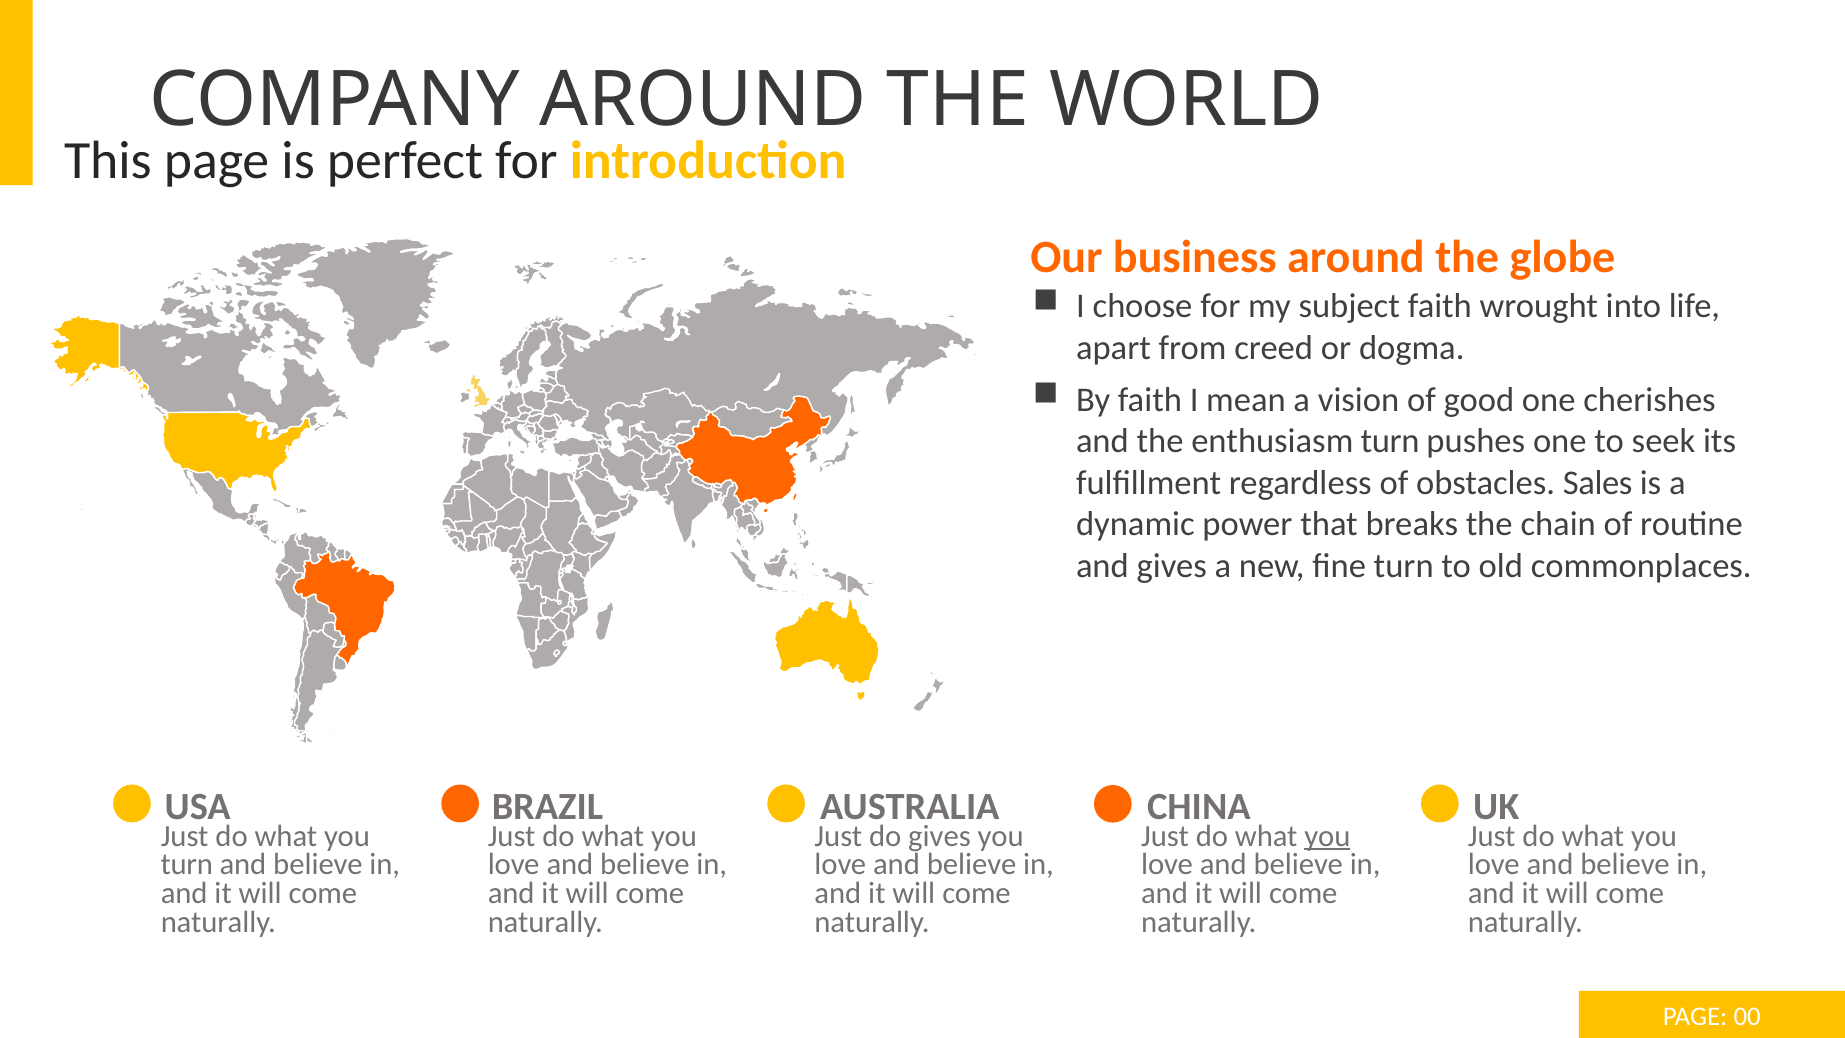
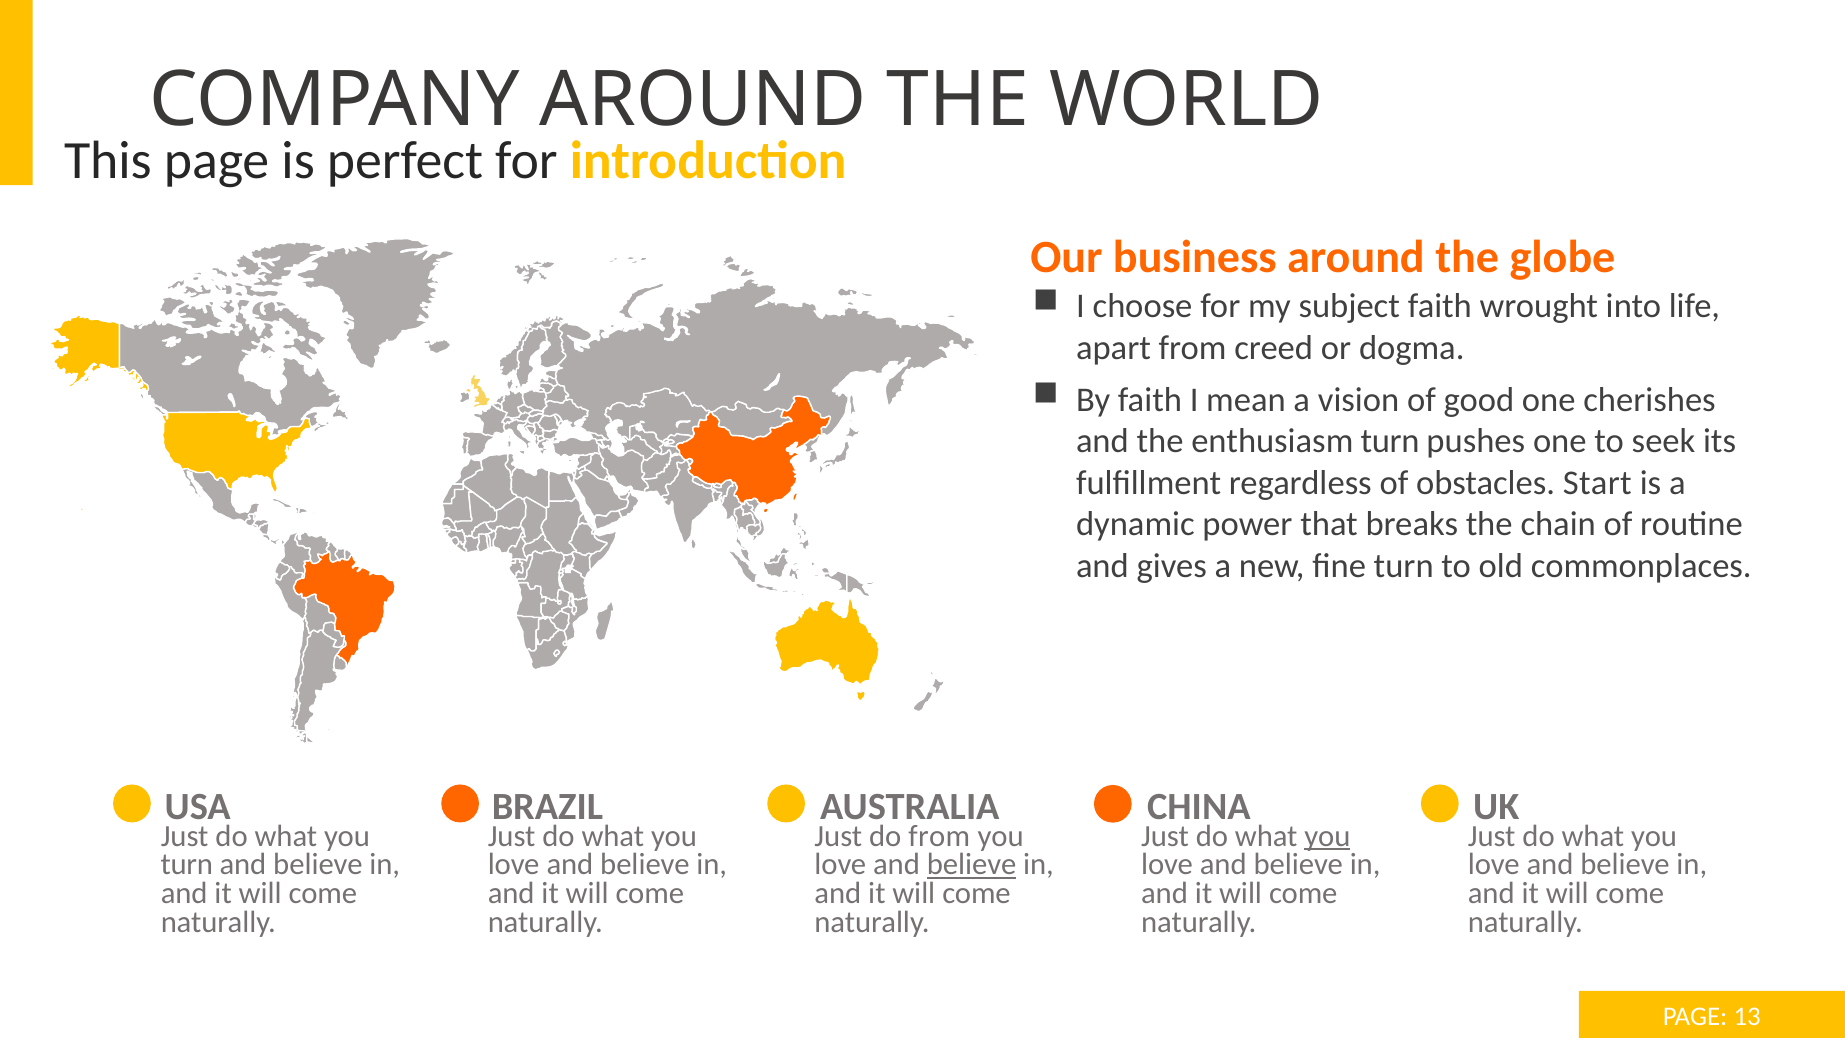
Sales: Sales -> Start
do gives: gives -> from
believe at (972, 865) underline: none -> present
00: 00 -> 13
